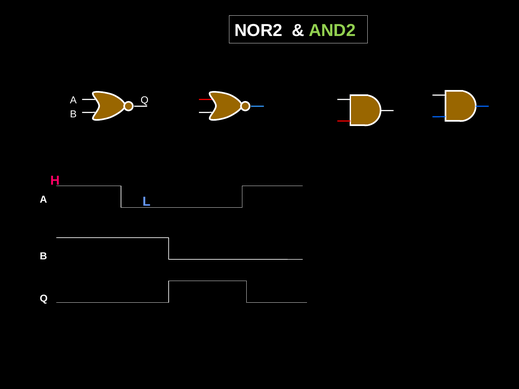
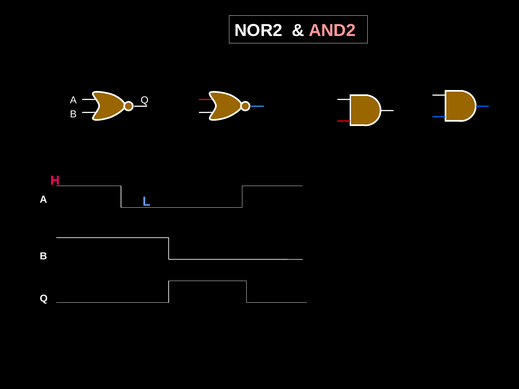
AND2 colour: light green -> pink
